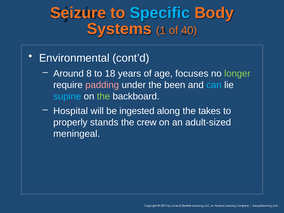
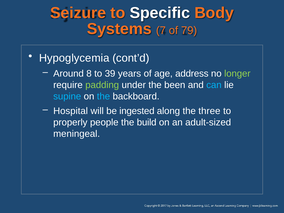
Specific colour: light blue -> white
1: 1 -> 7
40: 40 -> 79
Environmental: Environmental -> Hypoglycemia
18: 18 -> 39
focuses: focuses -> address
padding colour: pink -> light green
the at (103, 96) colour: light green -> light blue
takes: takes -> three
stands: stands -> people
crew: crew -> build
